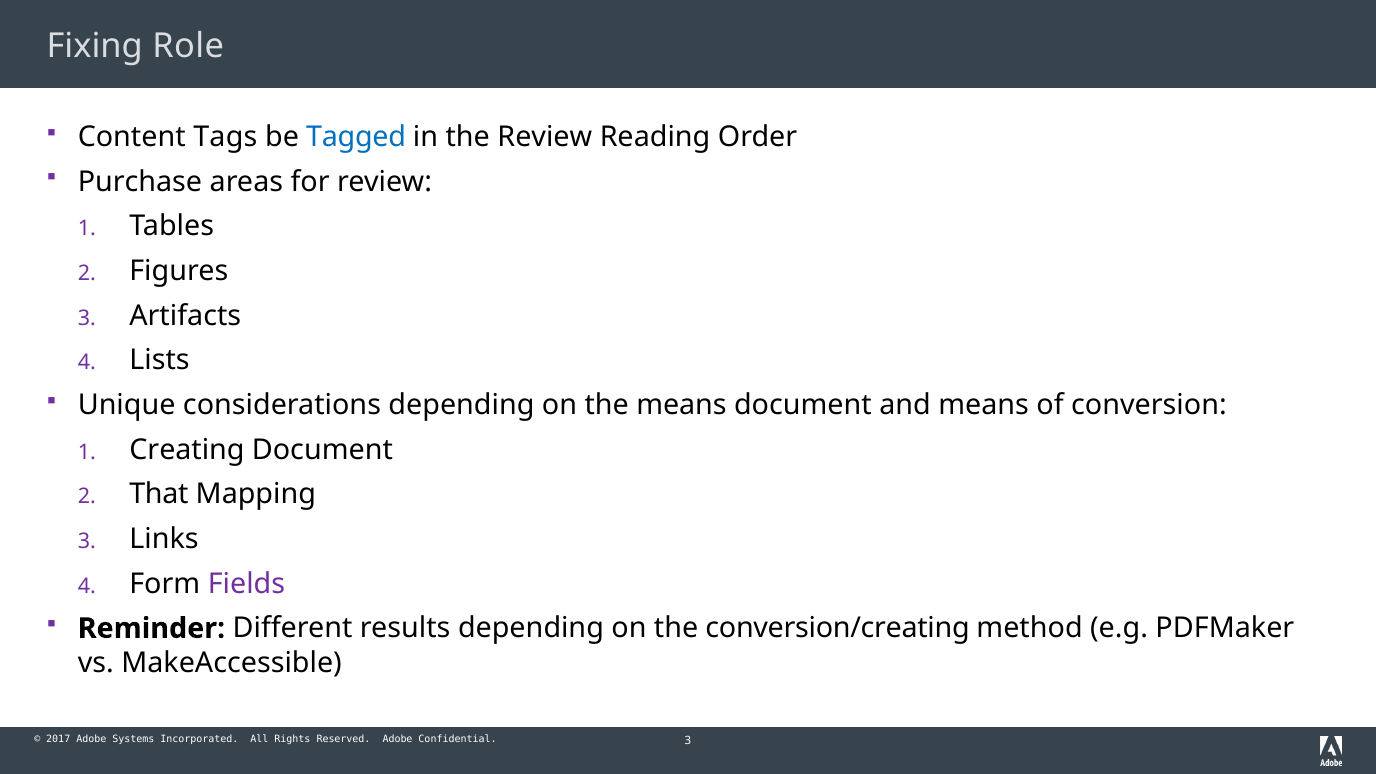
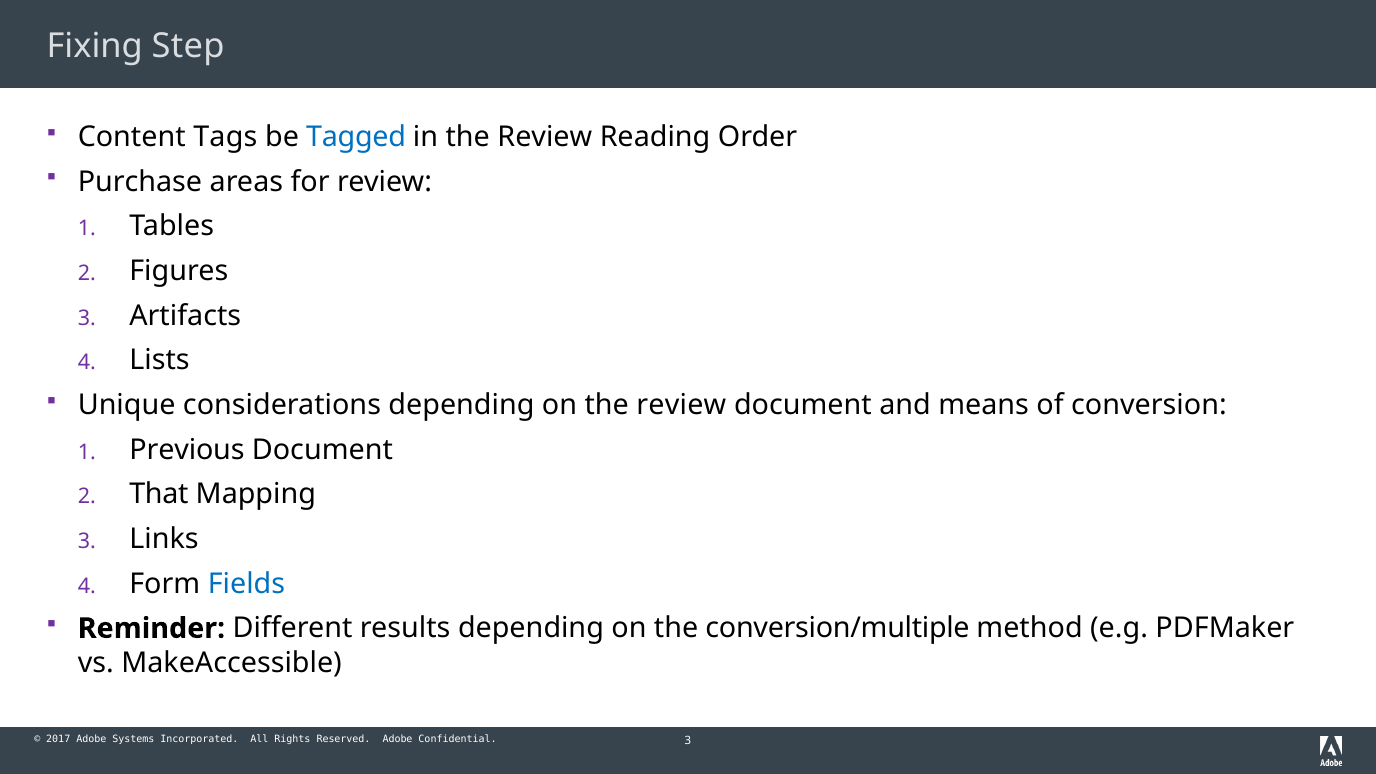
Role: Role -> Step
on the means: means -> review
Creating: Creating -> Previous
Fields colour: purple -> blue
conversion/creating: conversion/creating -> conversion/multiple
